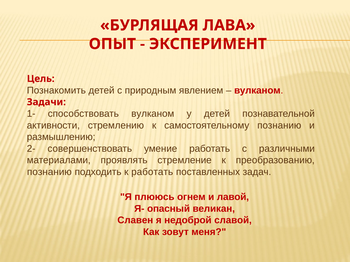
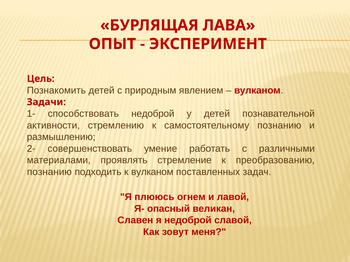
способствовать вулканом: вулканом -> недоброй
к работать: работать -> вулканом
